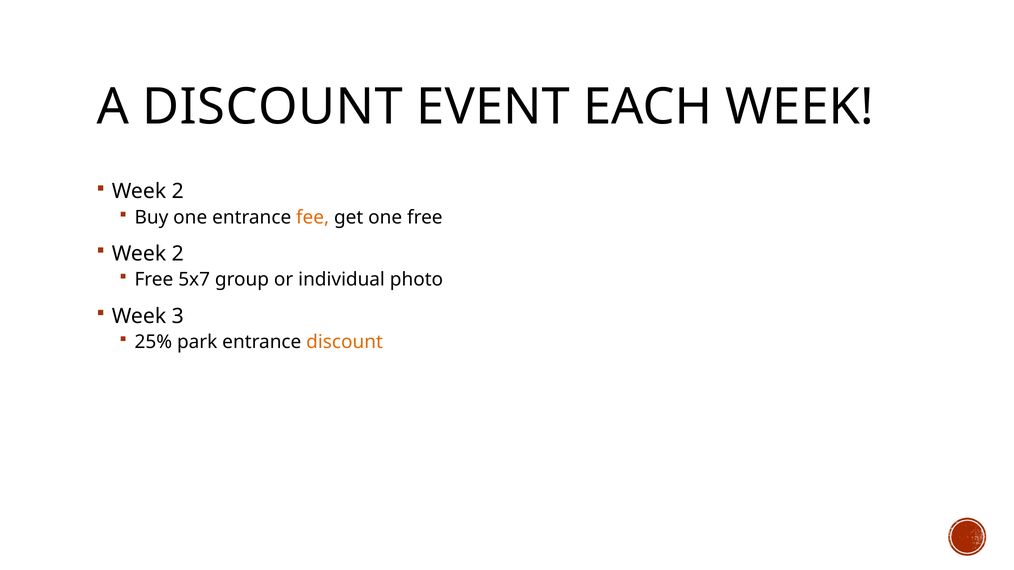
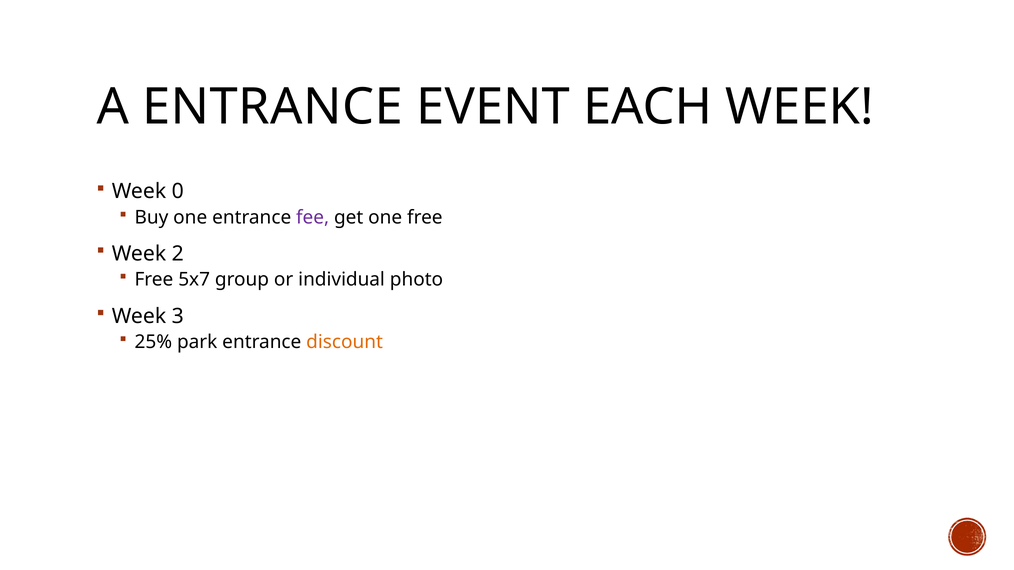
A DISCOUNT: DISCOUNT -> ENTRANCE
2 at (178, 192): 2 -> 0
fee colour: orange -> purple
